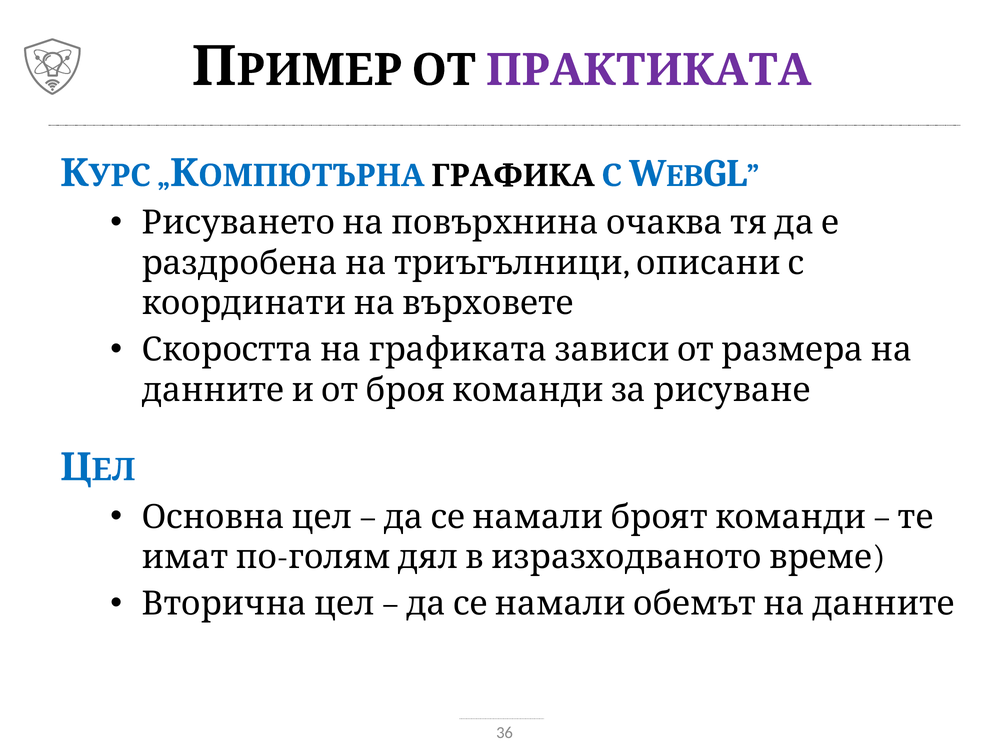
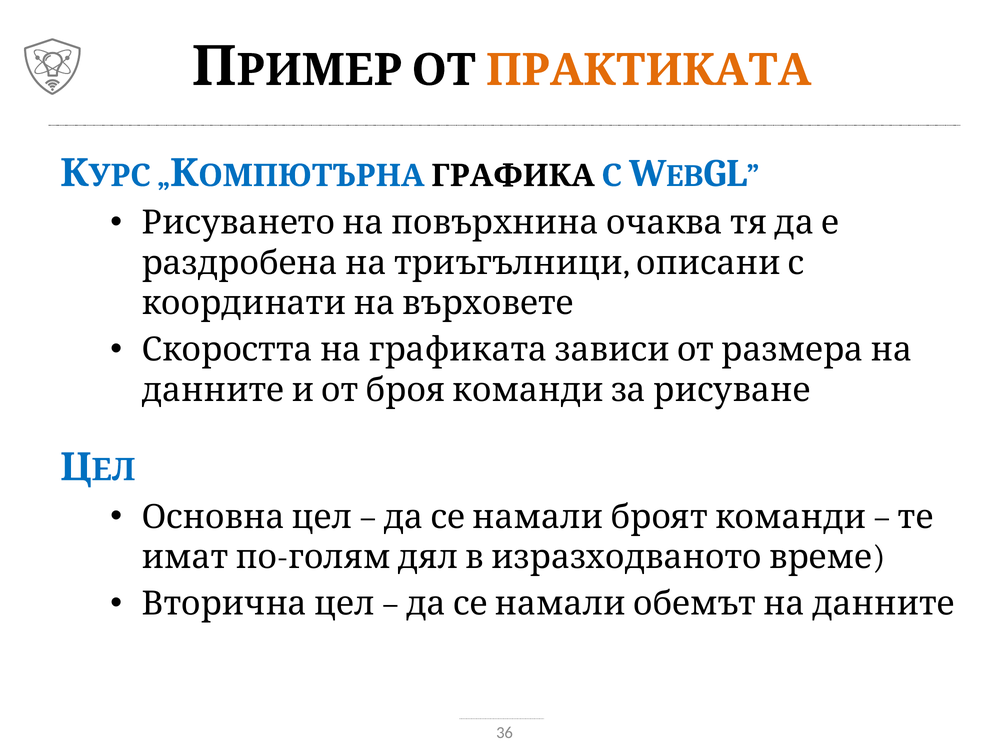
ПРАКТИКАТА colour: purple -> orange
